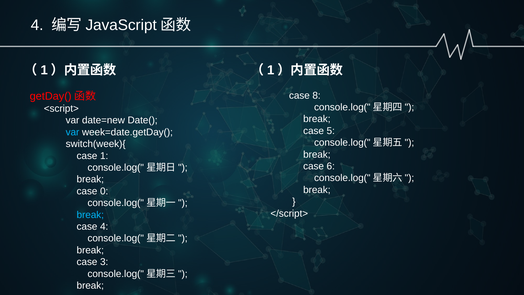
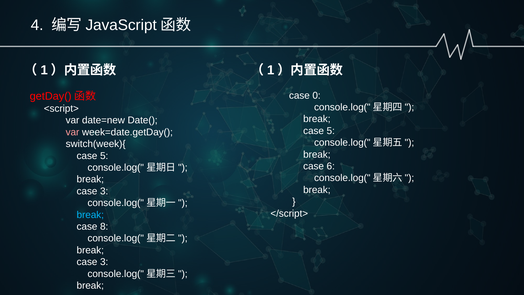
8: 8 -> 0
var at (73, 132) colour: light blue -> pink
1 at (104, 156): 1 -> 5
0 at (104, 191): 0 -> 3
case 4: 4 -> 8
